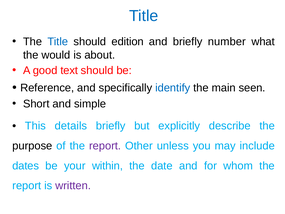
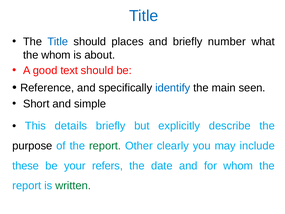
edition: edition -> places
the would: would -> whom
report at (105, 146) colour: purple -> green
unless: unless -> clearly
dates: dates -> these
within: within -> refers
written colour: purple -> green
